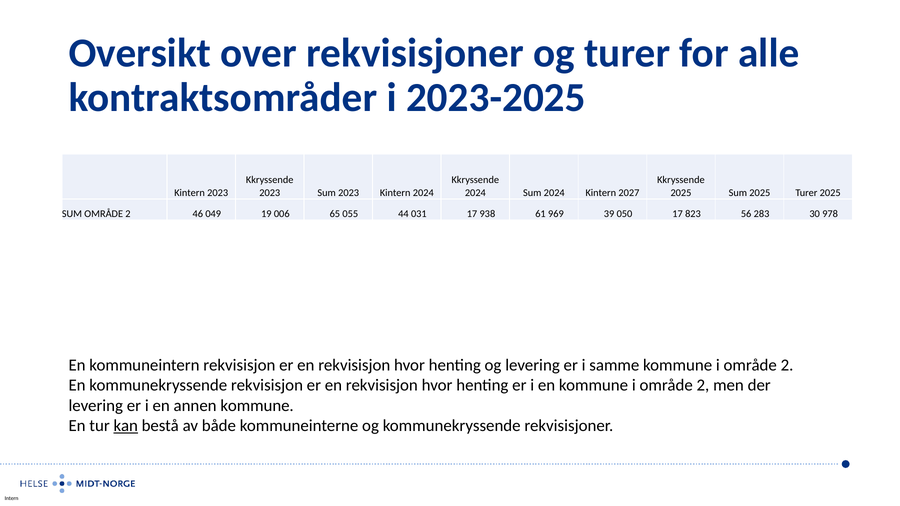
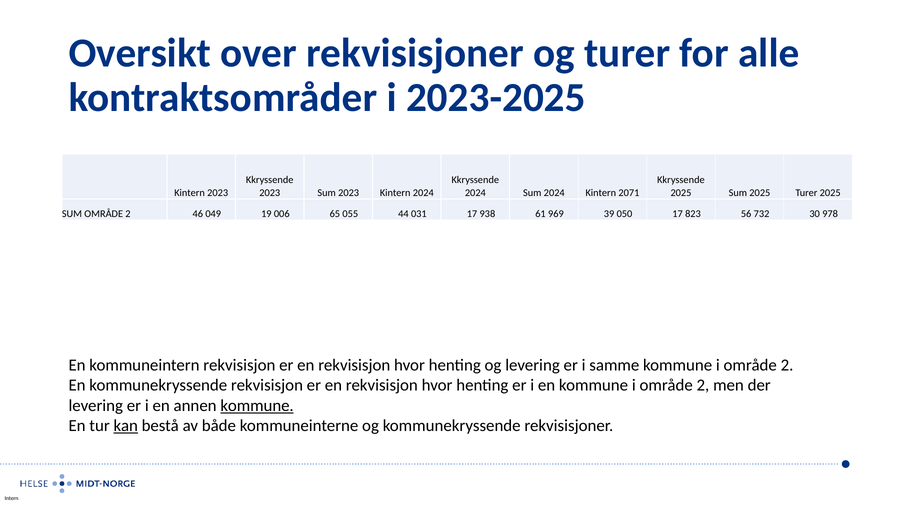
2027: 2027 -> 2071
283: 283 -> 732
kommune at (257, 406) underline: none -> present
